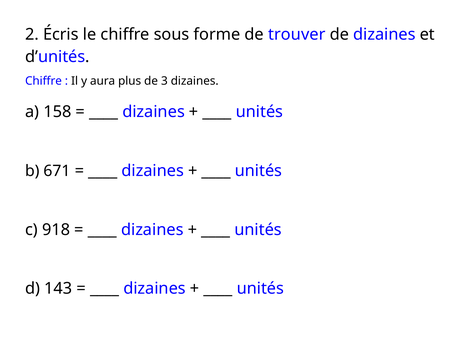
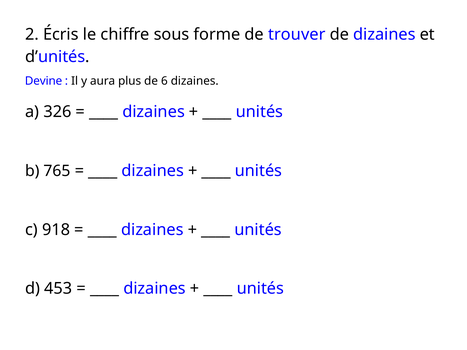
Chiffre at (44, 81): Chiffre -> Devine
3: 3 -> 6
158: 158 -> 326
671: 671 -> 765
143: 143 -> 453
